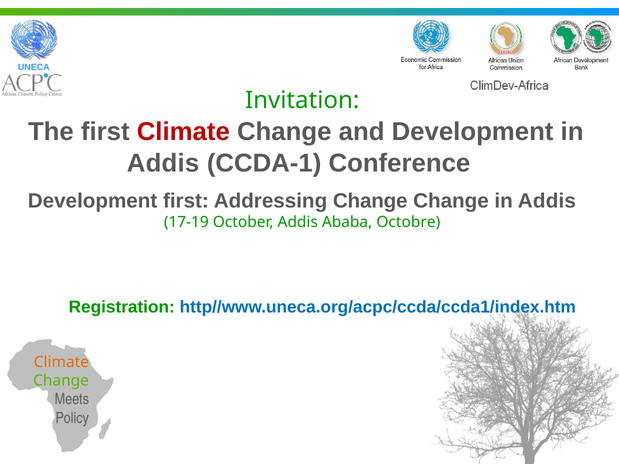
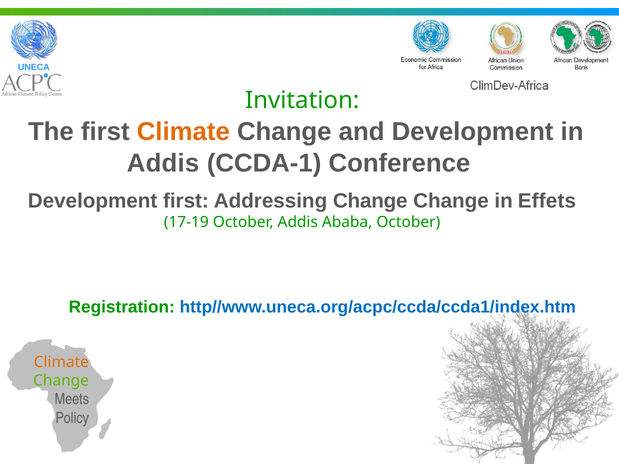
Climate at (183, 132) colour: red -> orange
Change in Addis: Addis -> Effets
Ababa Octobre: Octobre -> October
